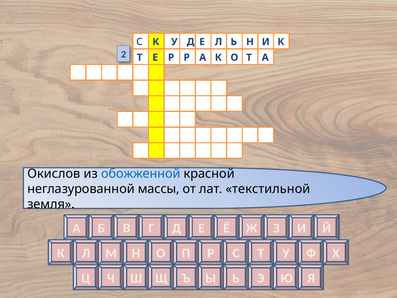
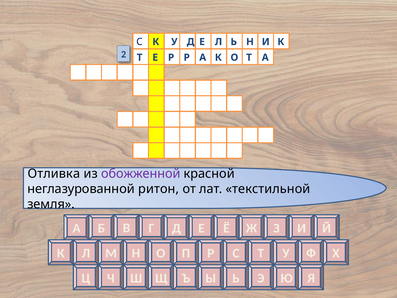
Окислов: Окислов -> Отливка
обожженной colour: blue -> purple
массы: массы -> ритон
